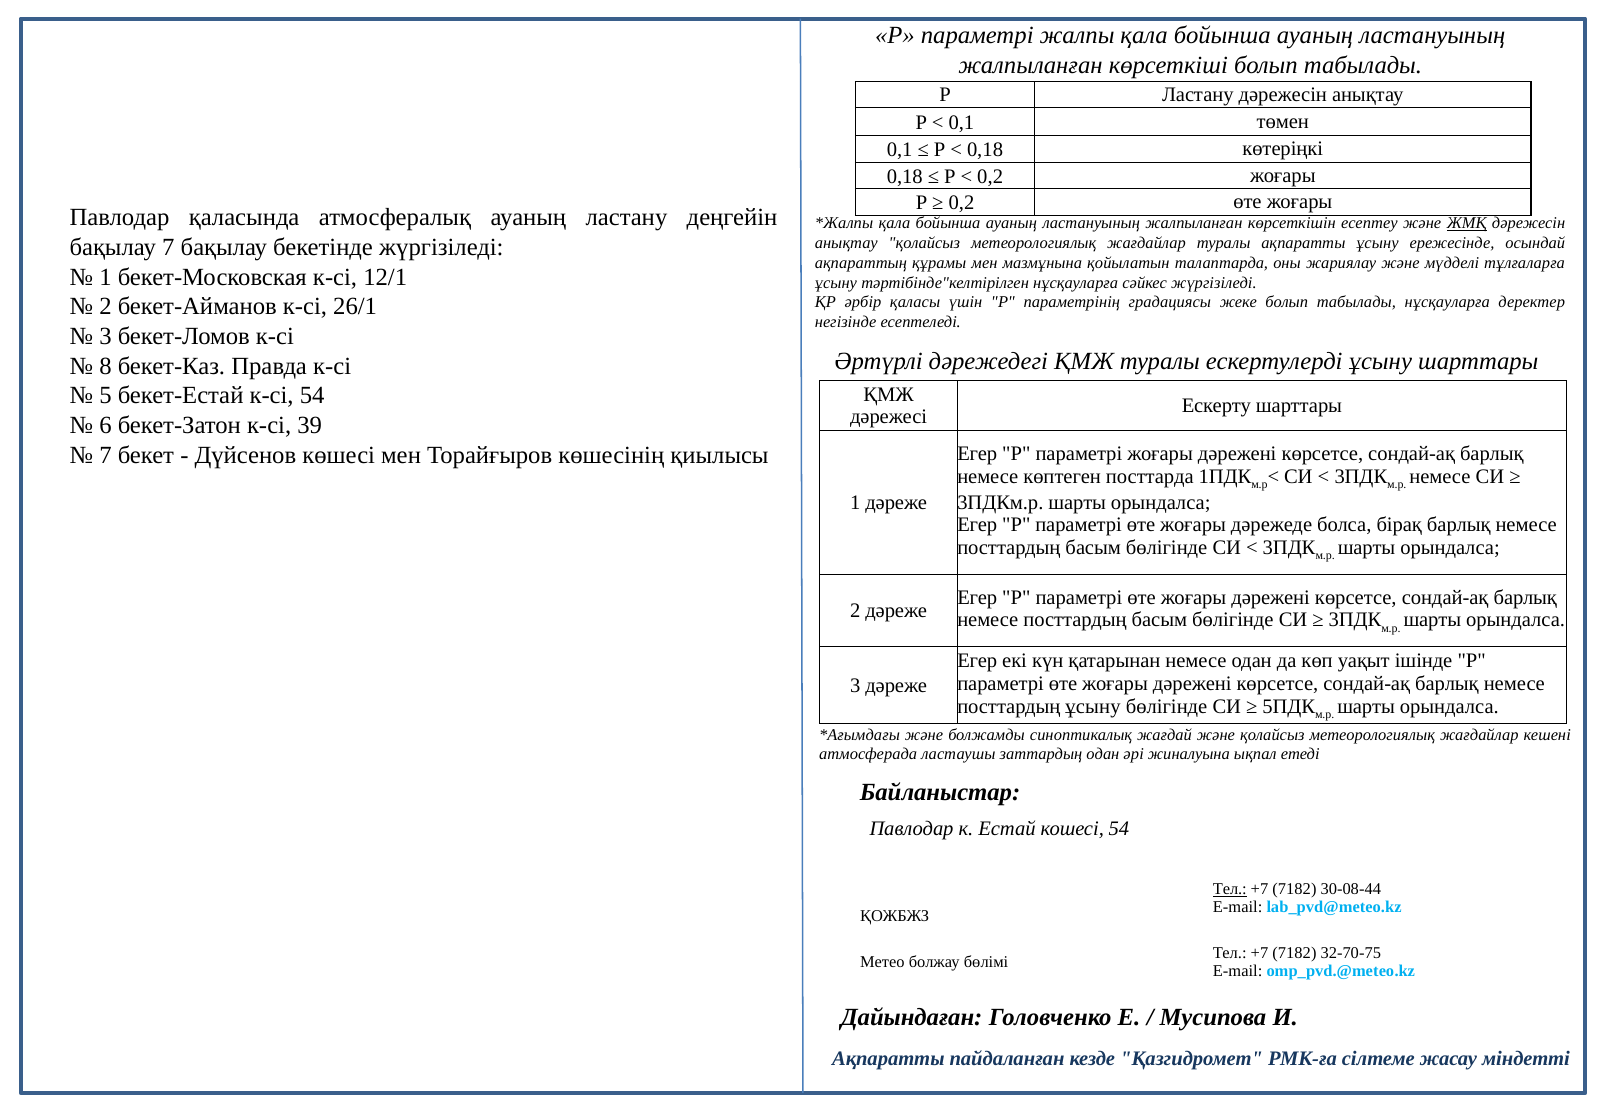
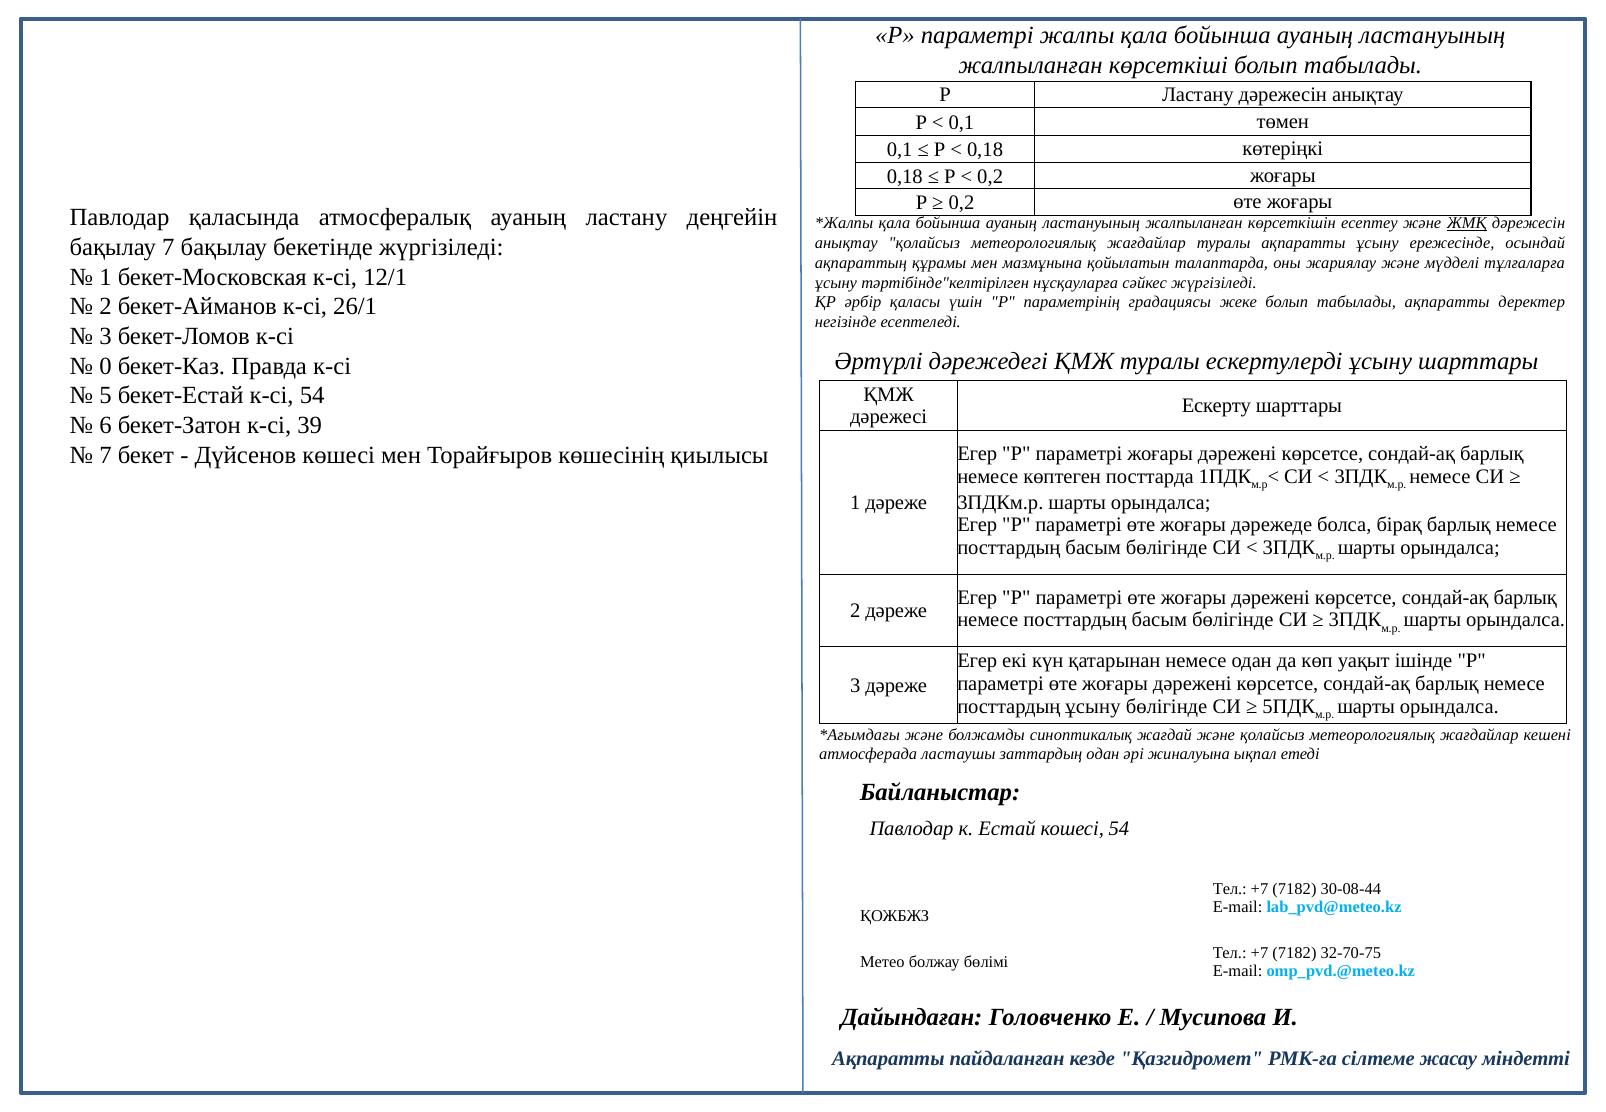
табылады нұсқауларға: нұсқауларға -> ақпаратты
8: 8 -> 0
Тел at (1230, 889) underline: present -> none
